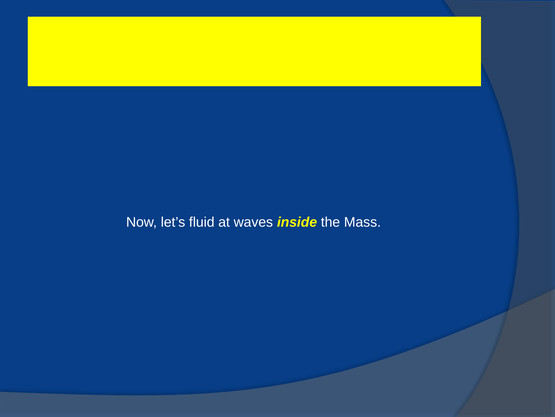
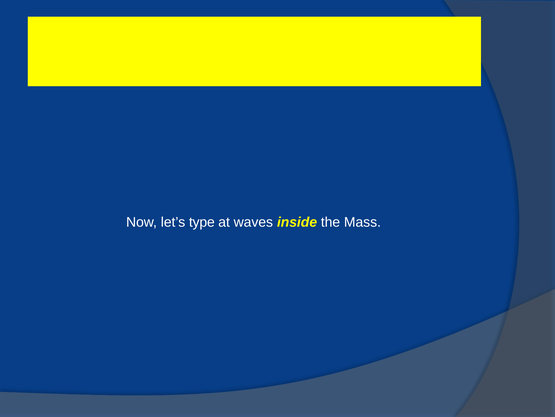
fluid: fluid -> type
